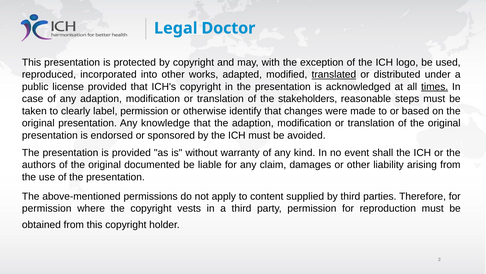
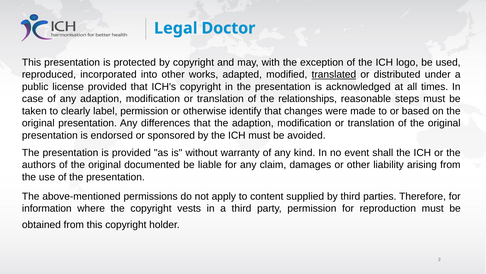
times underline: present -> none
stakeholders: stakeholders -> relationships
knowledge: knowledge -> differences
permission at (47, 208): permission -> information
